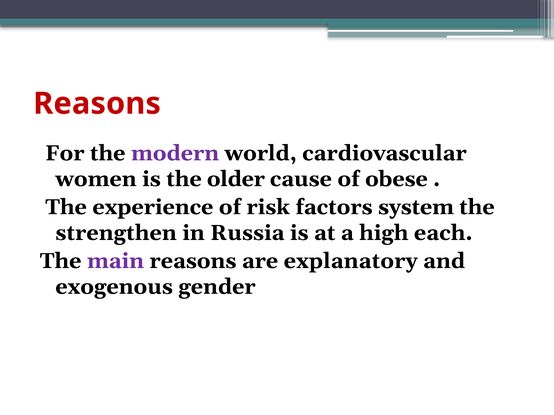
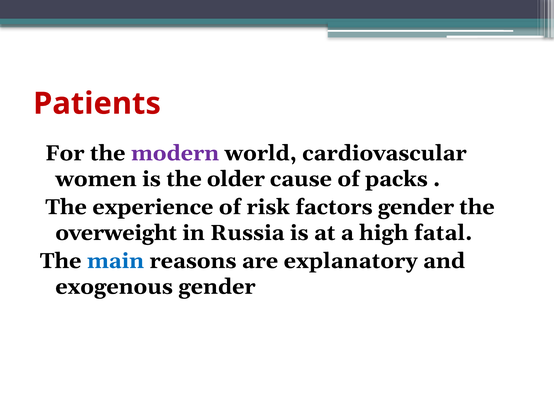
Reasons at (97, 104): Reasons -> Patients
obese: obese -> packs
factors system: system -> gender
strengthen: strengthen -> overweight
each: each -> fatal
main colour: purple -> blue
